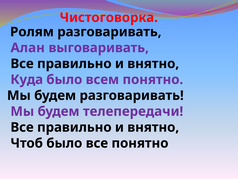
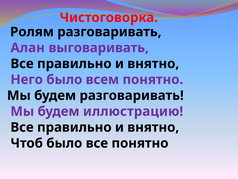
Куда: Куда -> Него
телепередачи: телепередачи -> иллюстрацию
